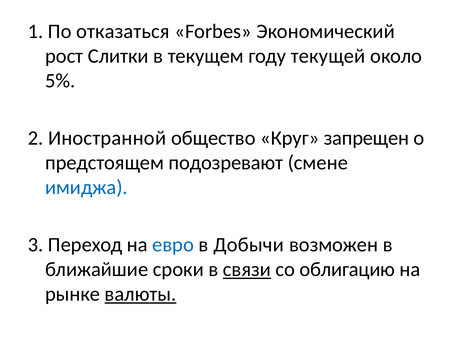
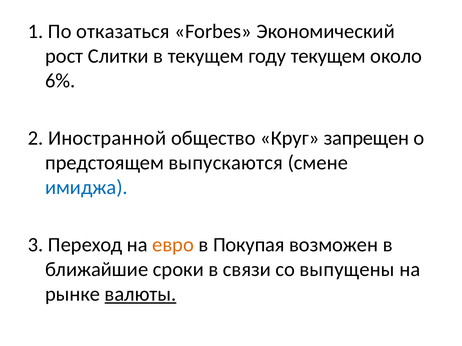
году текущей: текущей -> текущем
5%: 5% -> 6%
подозревают: подозревают -> выпускаются
евро colour: blue -> orange
Добычи: Добычи -> Покупая
связи underline: present -> none
облигацию: облигацию -> выпущены
